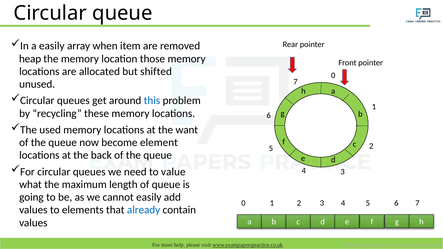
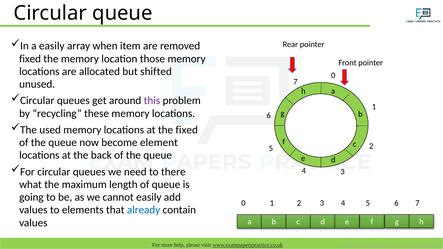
heap at (30, 59): heap -> fixed
this colour: blue -> purple
the want: want -> fixed
value: value -> there
